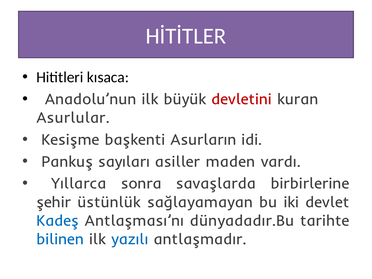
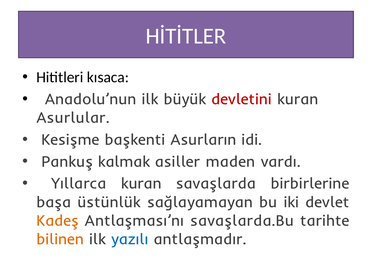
sayıları: sayıları -> kalmak
Yıllarca sonra: sonra -> kuran
şehir: şehir -> başa
Kadeş colour: blue -> orange
dünyadadır.Bu: dünyadadır.Bu -> savaşlarda.Bu
bilinen colour: blue -> orange
